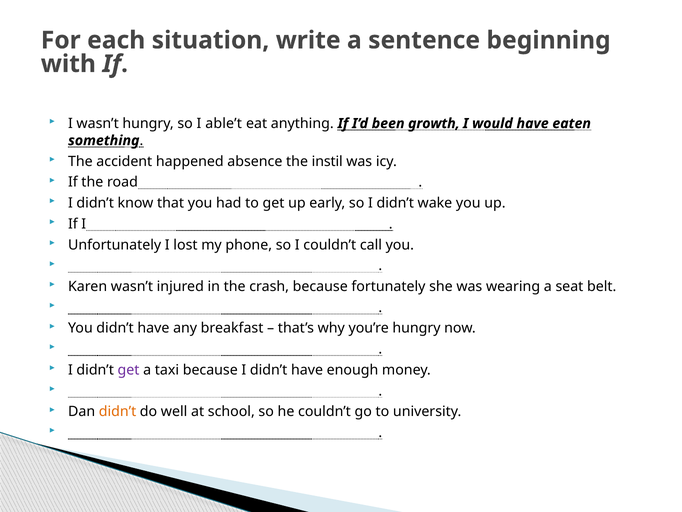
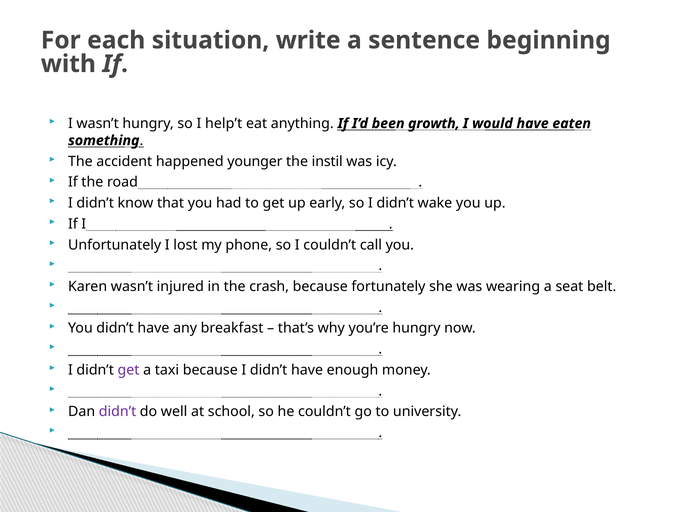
able’t: able’t -> help’t
absence: absence -> younger
didn’t at (118, 411) colour: orange -> purple
